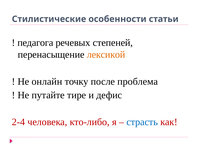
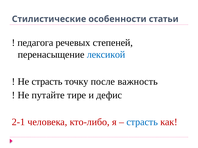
лексикой colour: orange -> blue
Не онлайн: онлайн -> страсть
проблема: проблема -> важность
2-4: 2-4 -> 2-1
